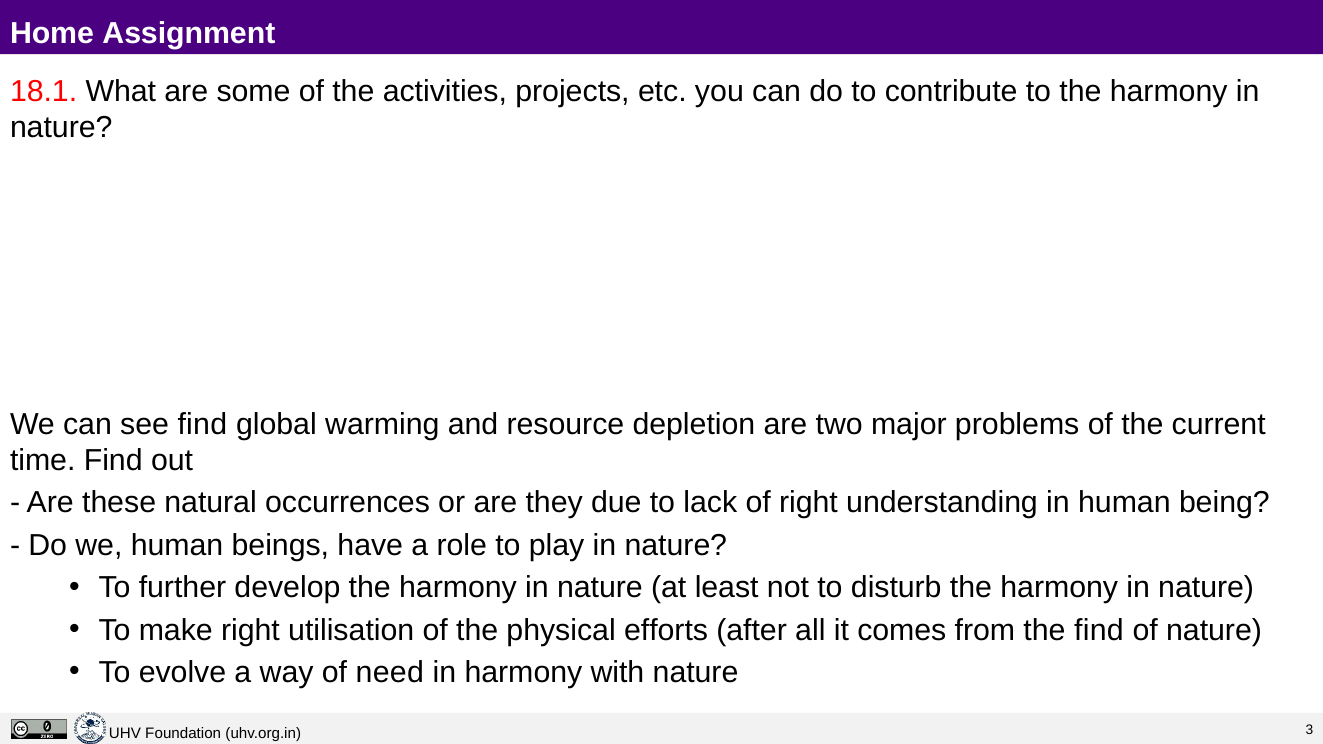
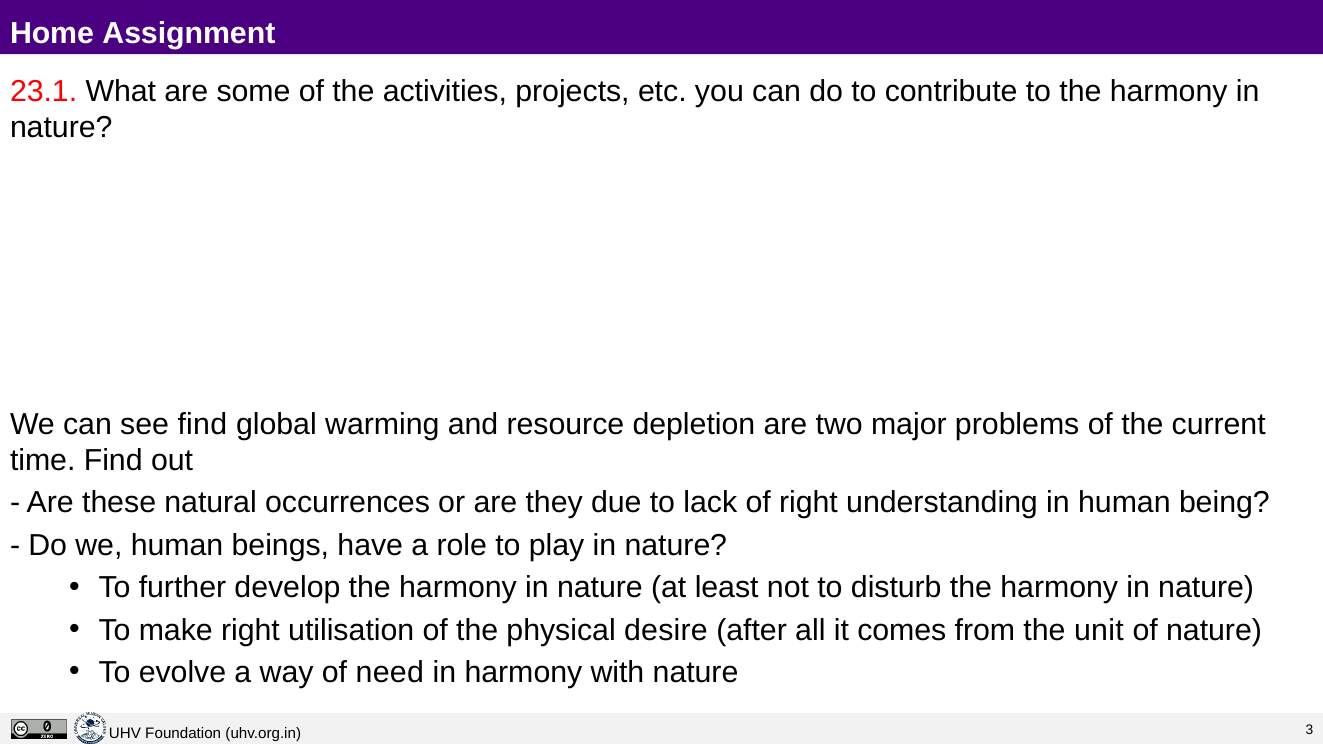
18.1: 18.1 -> 23.1
efforts: efforts -> desire
the find: find -> unit
